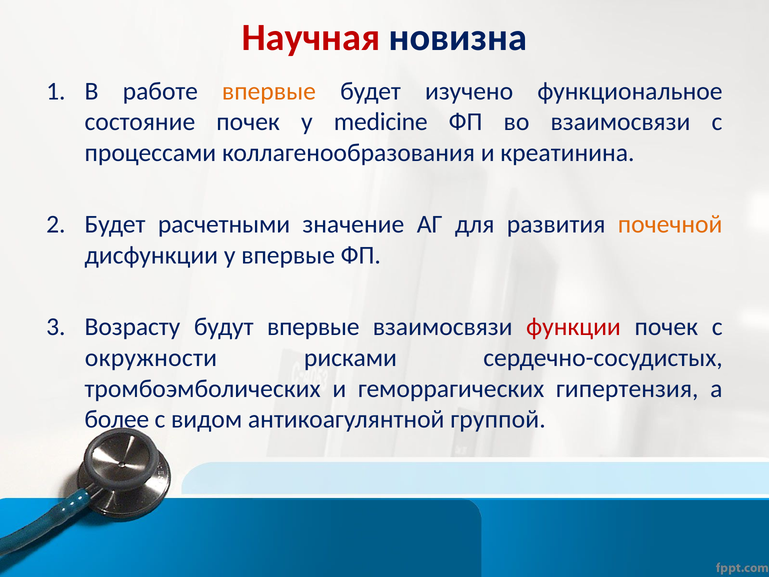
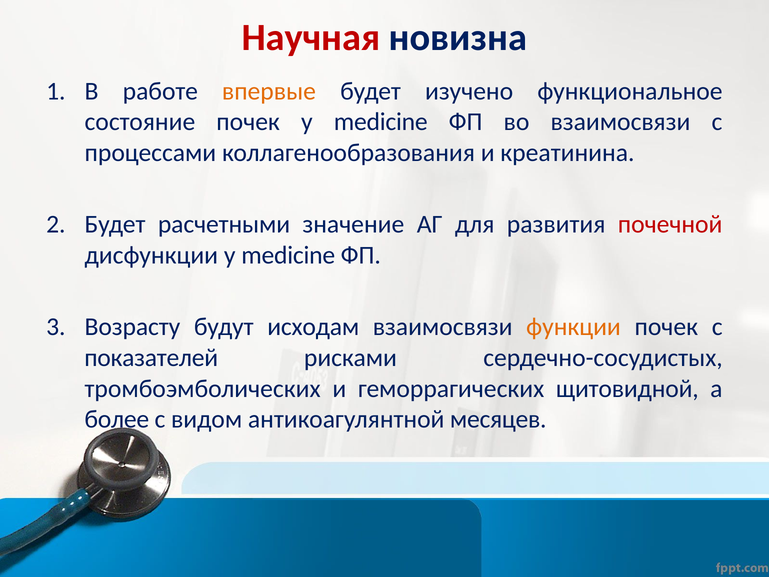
почечной colour: orange -> red
дисфункции у впервые: впервые -> medicine
будут впервые: впервые -> исходам
функции colour: red -> orange
окружности: окружности -> показателей
гипертензия: гипертензия -> щитовидной
группой: группой -> месяцев
